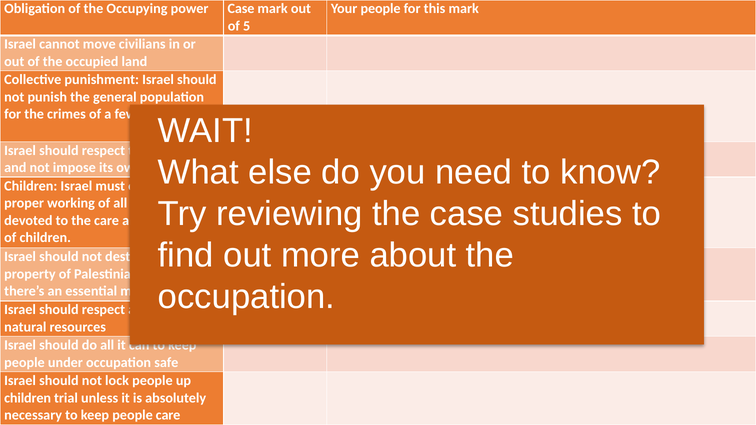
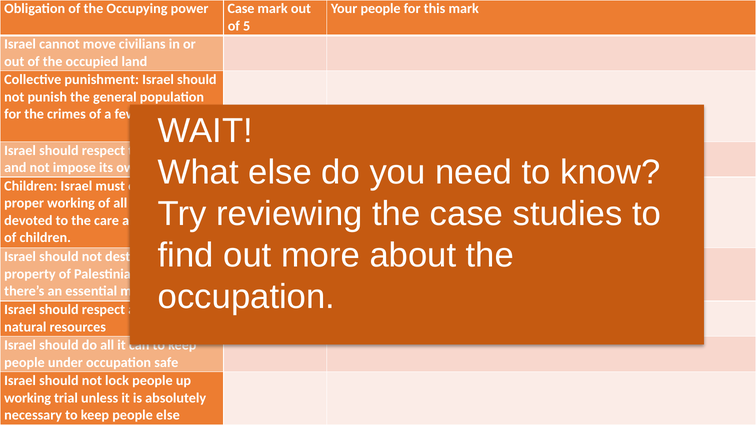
children at (28, 398): children -> working
people care: care -> else
